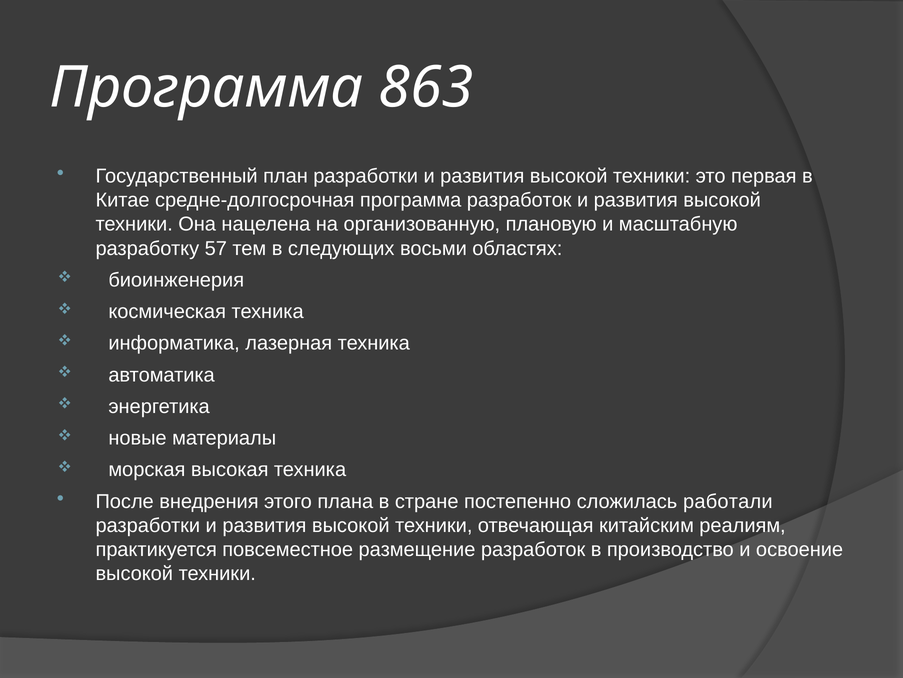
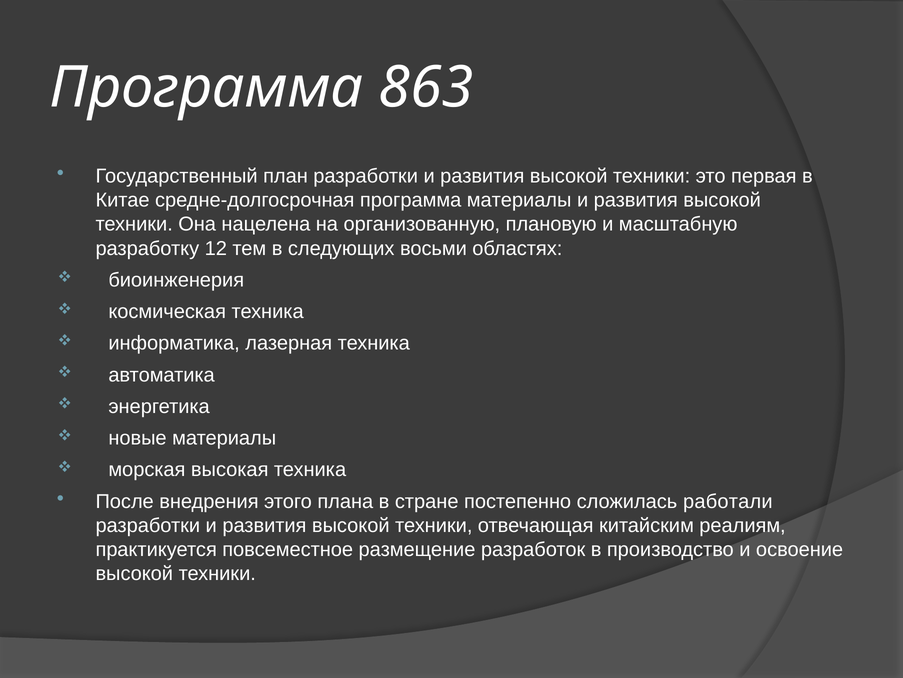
программа разработок: разработок -> материалы
57: 57 -> 12
